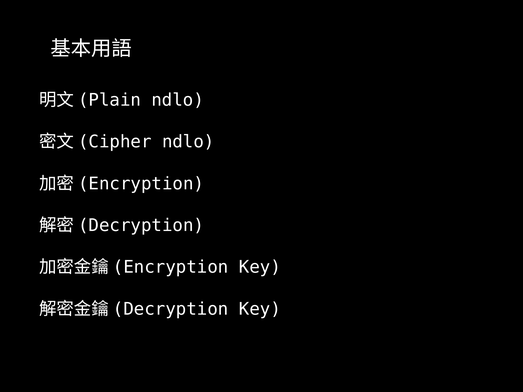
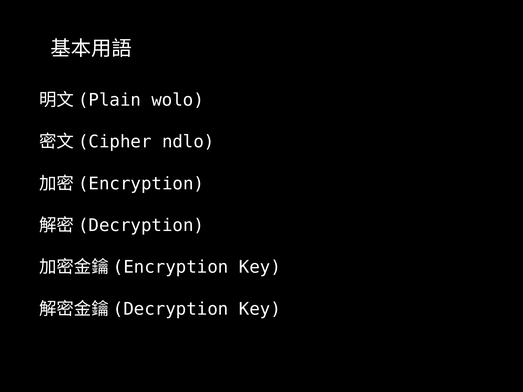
ndlo at (178, 100): ndlo -> wolo
